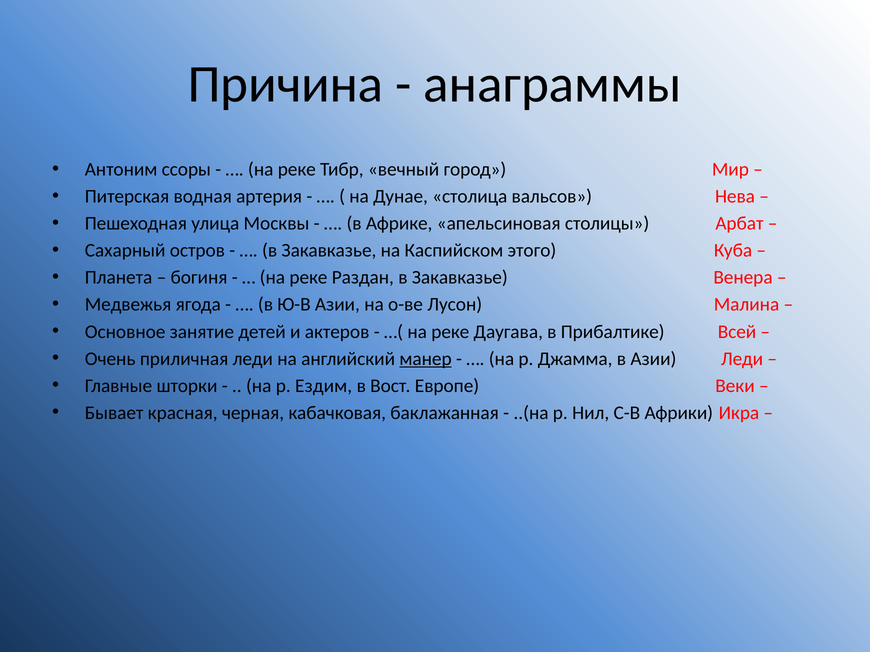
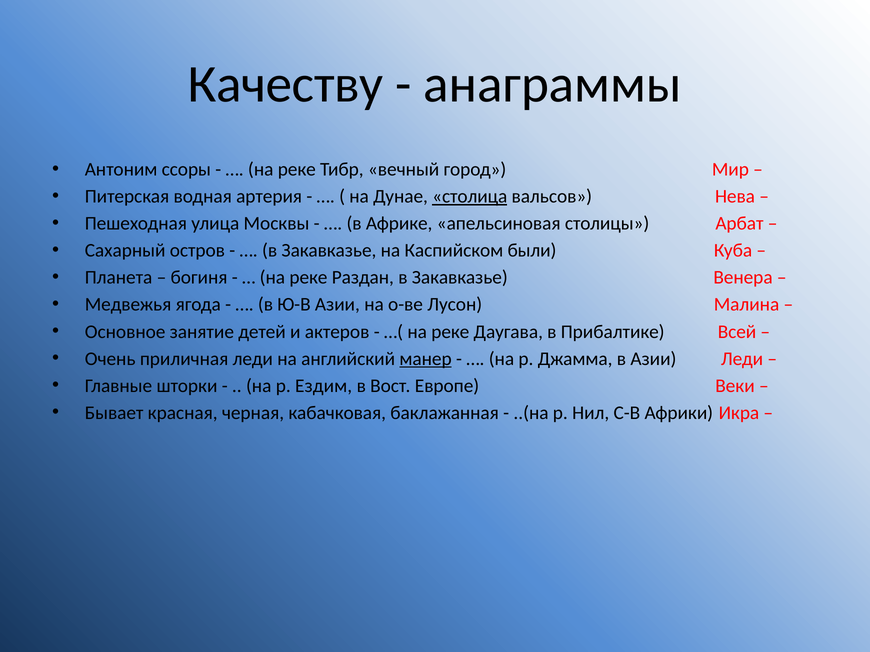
Причина: Причина -> Качеству
столица underline: none -> present
этого: этого -> были
